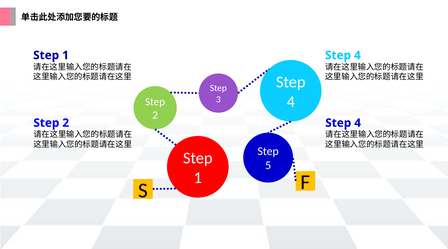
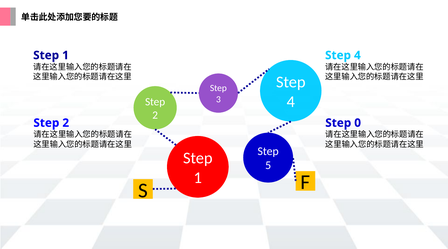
4 at (358, 123): 4 -> 0
